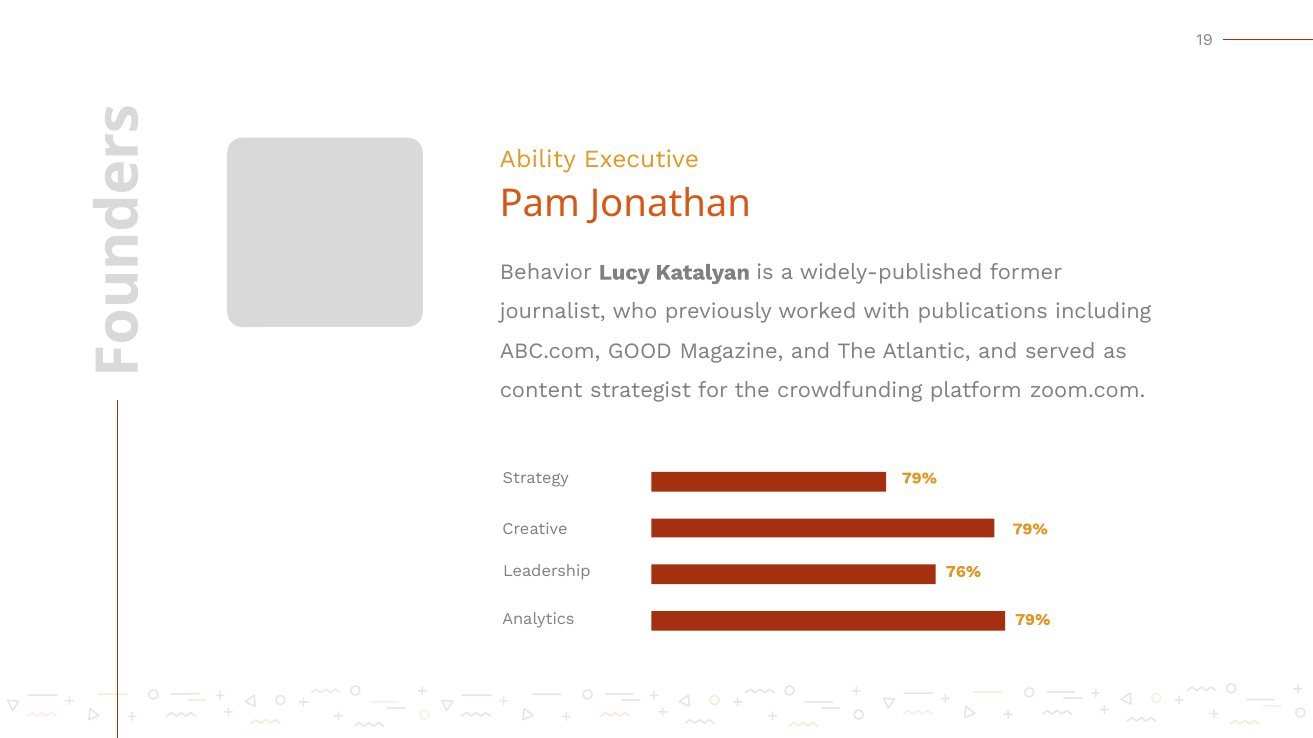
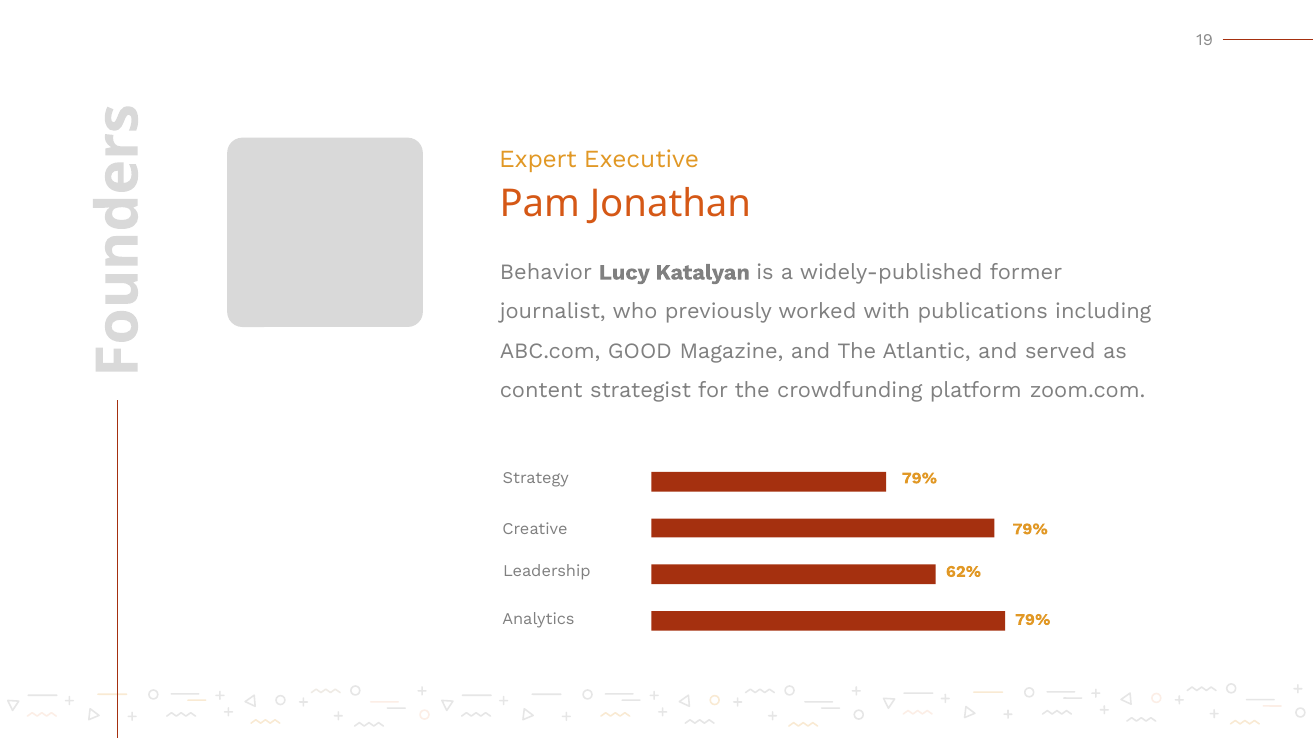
Ability: Ability -> Expert
76%: 76% -> 62%
